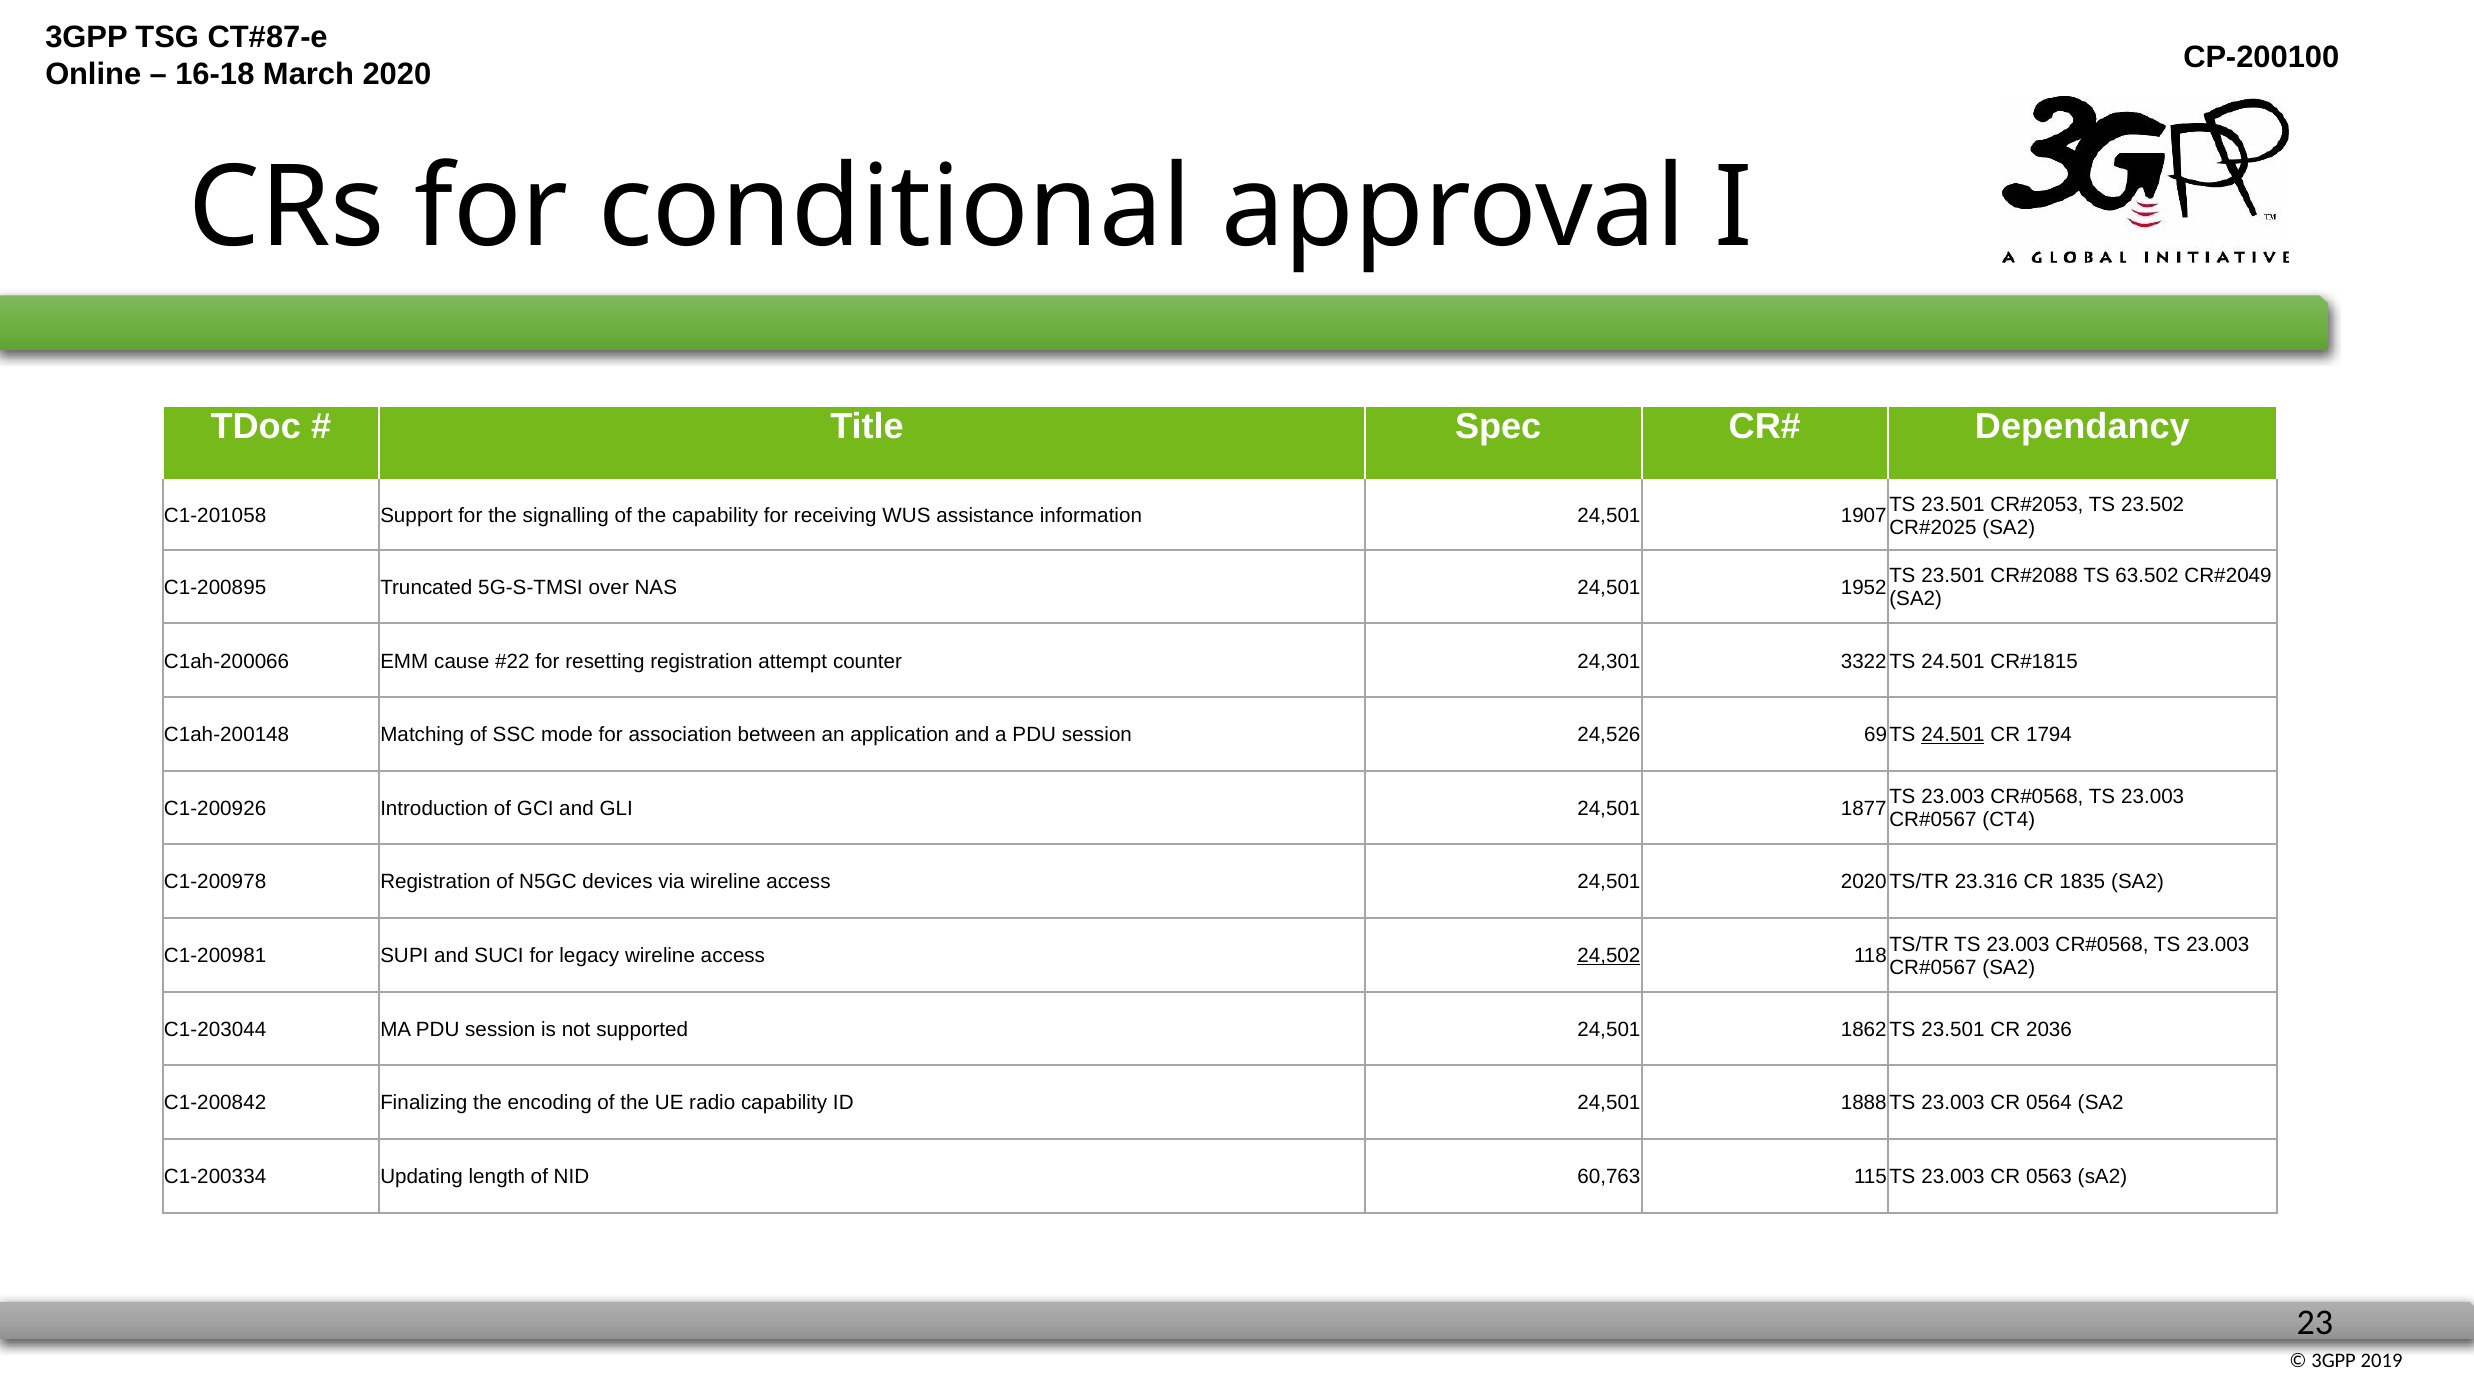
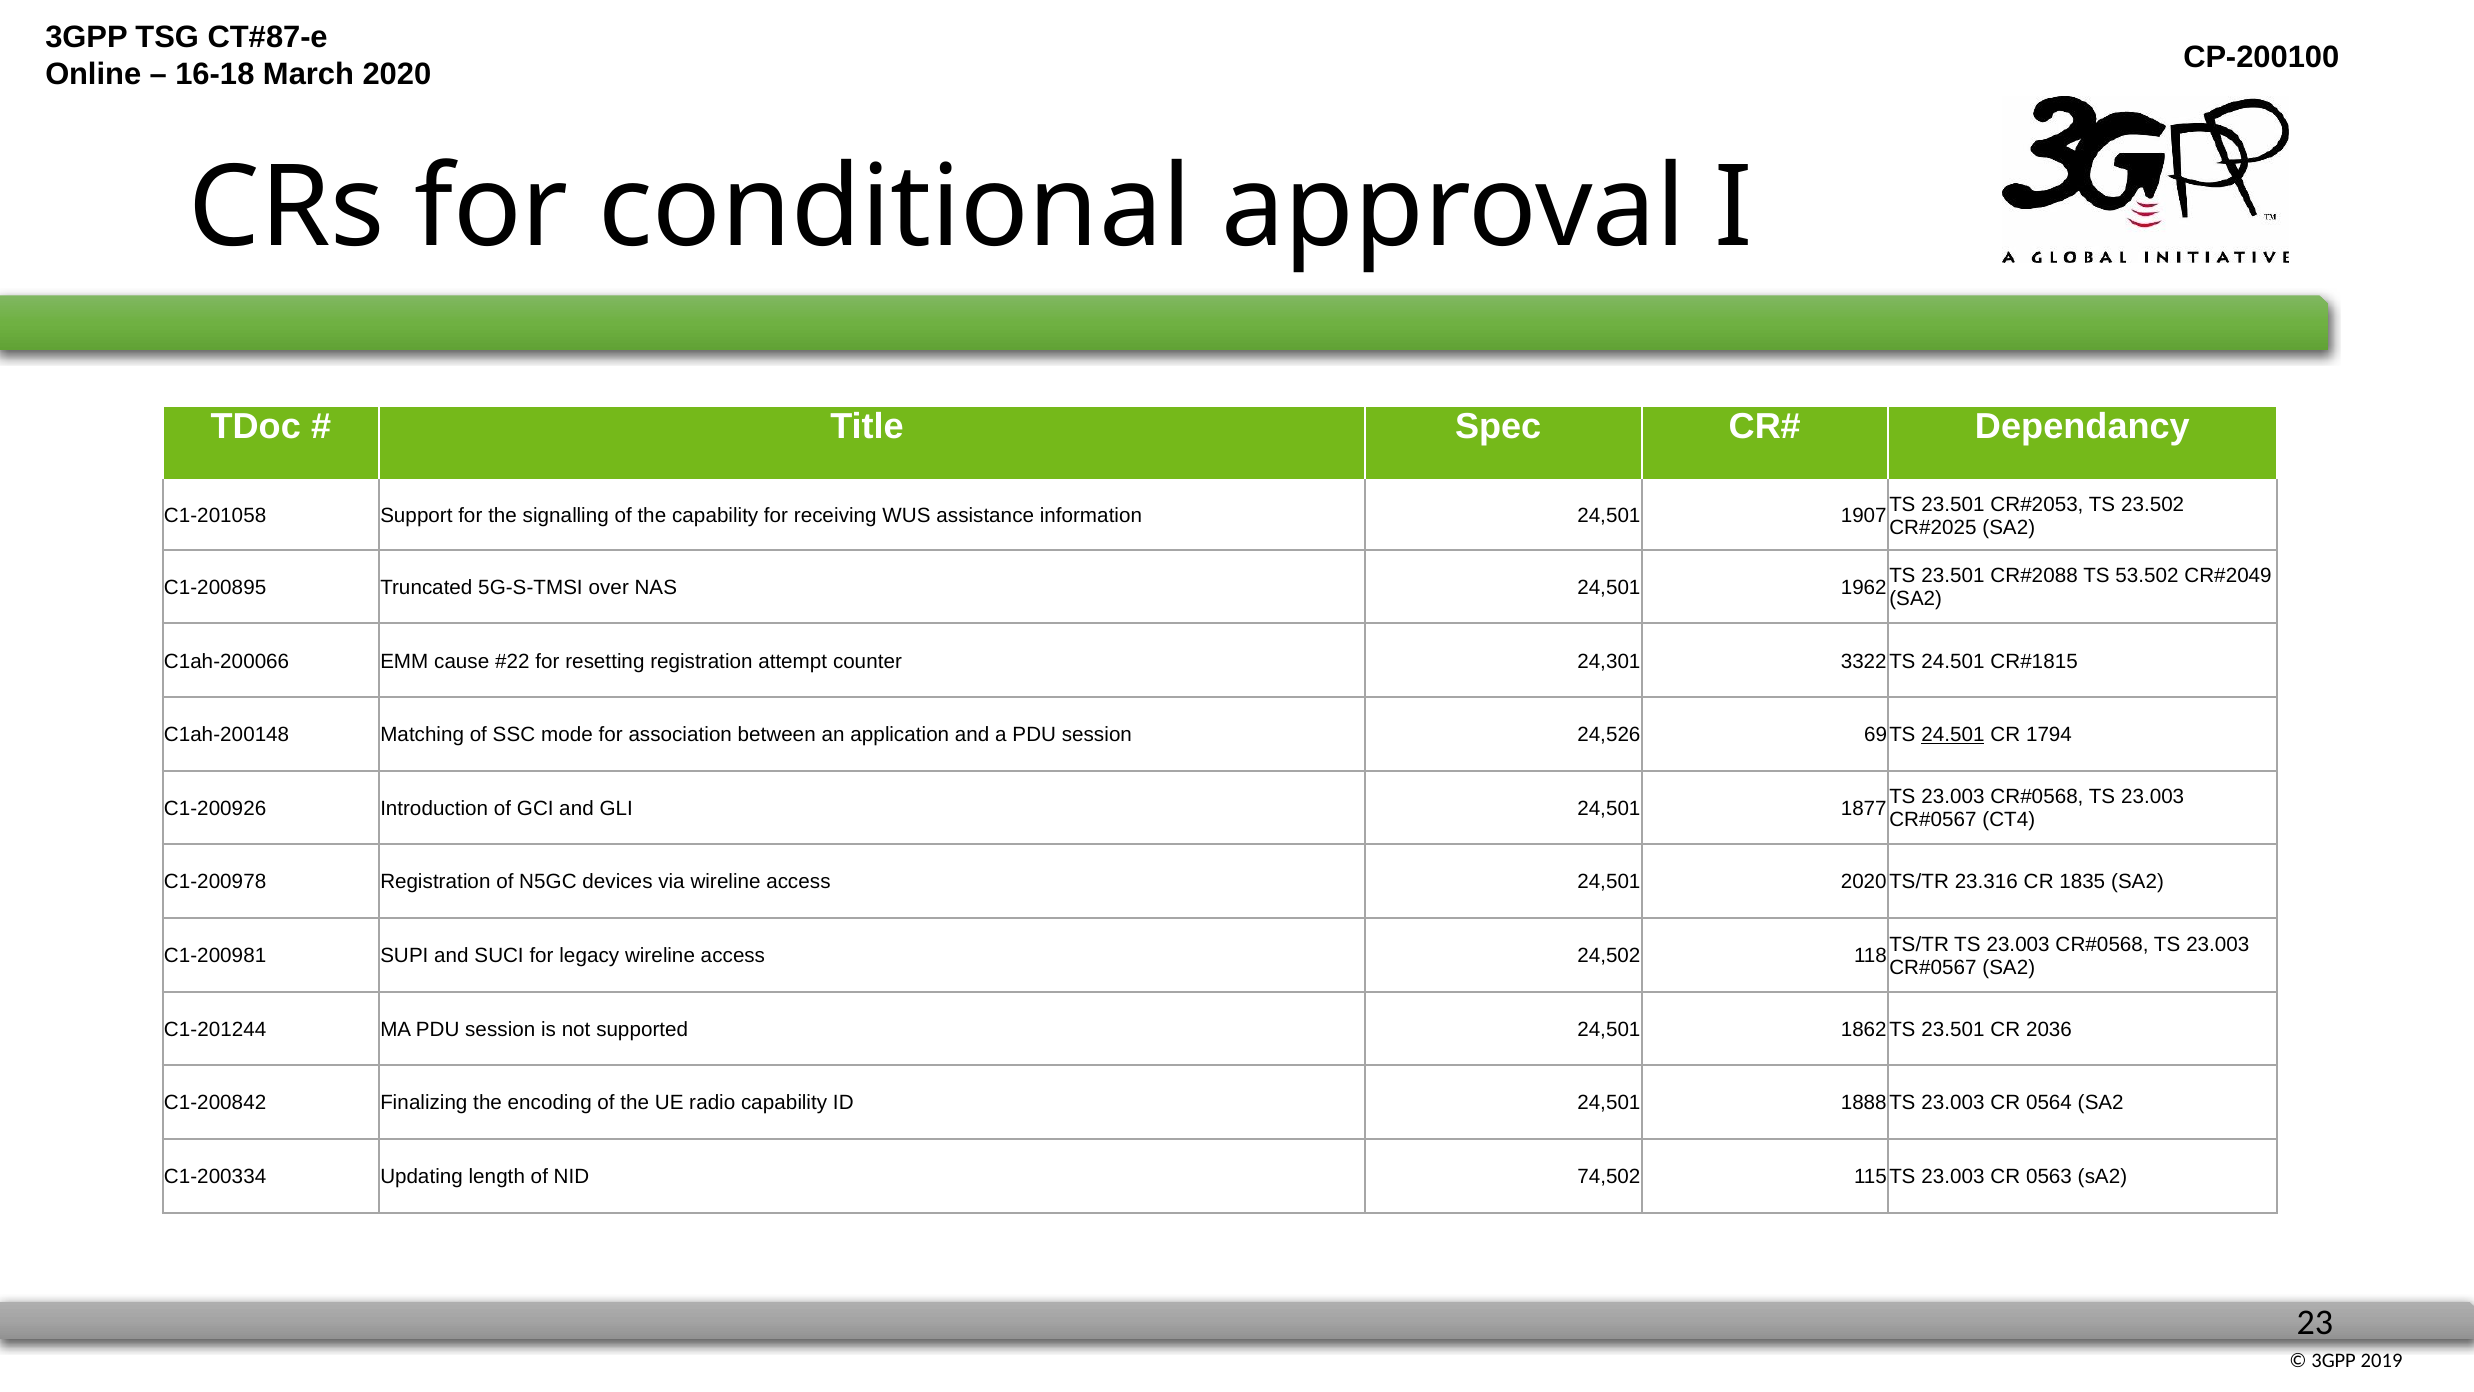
63.502: 63.502 -> 53.502
1952: 1952 -> 1962
24,502 underline: present -> none
C1-203044: C1-203044 -> C1-201244
60,763: 60,763 -> 74,502
